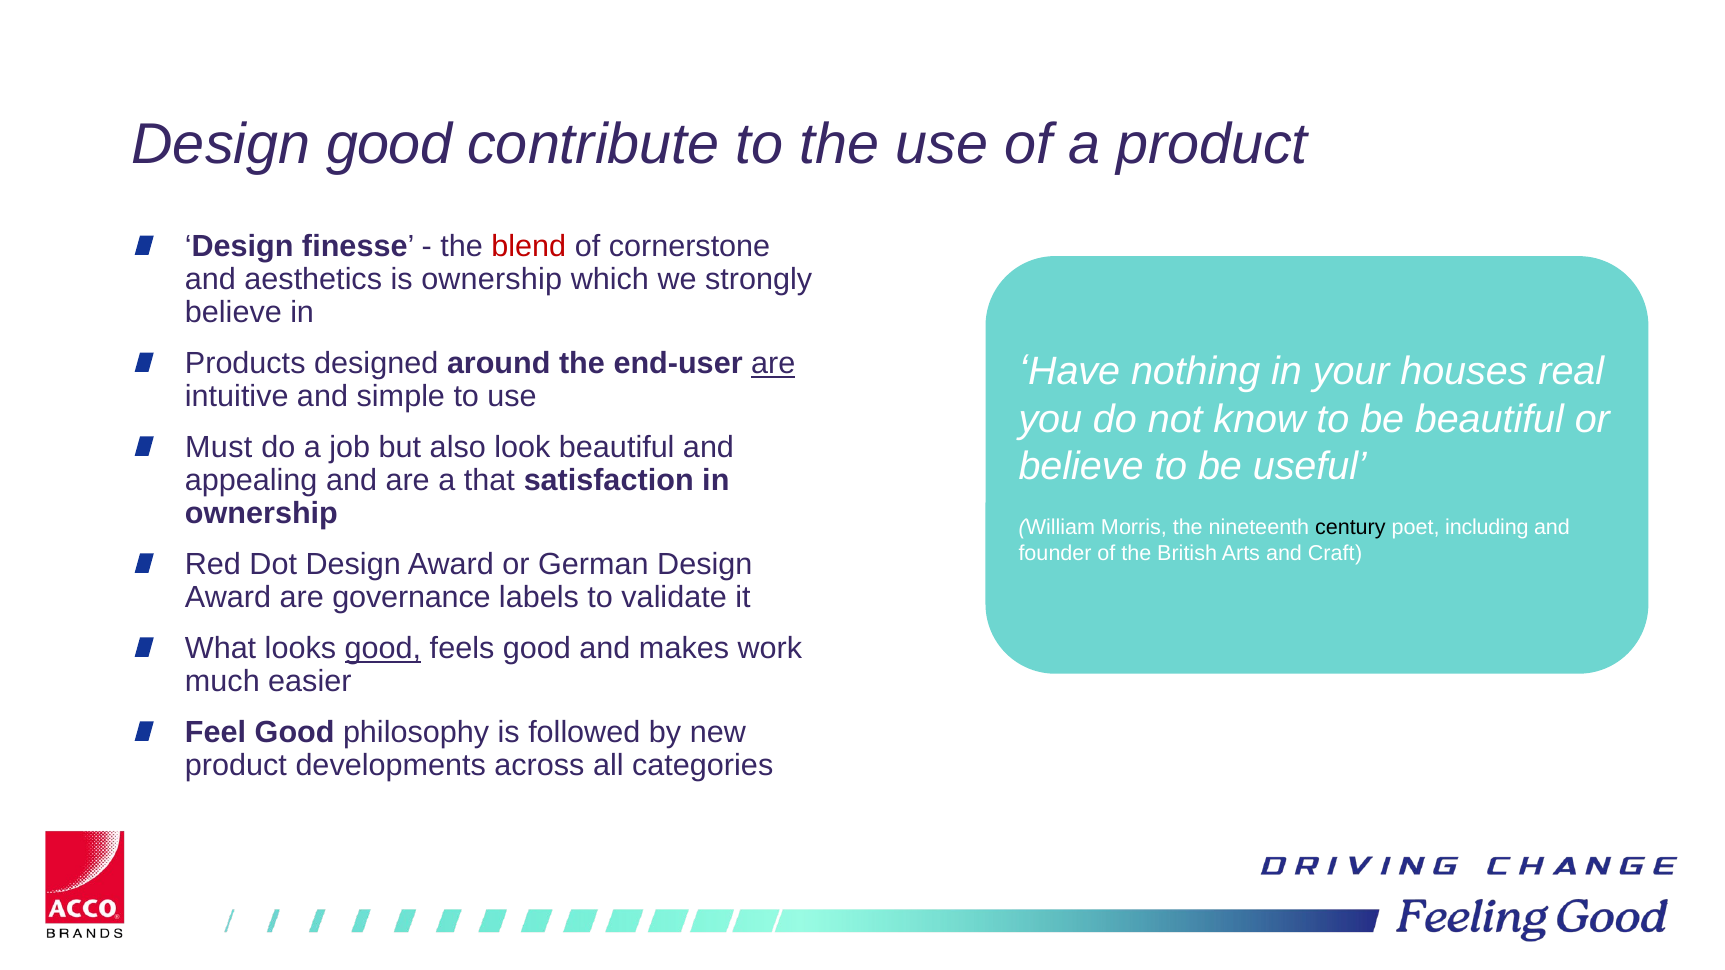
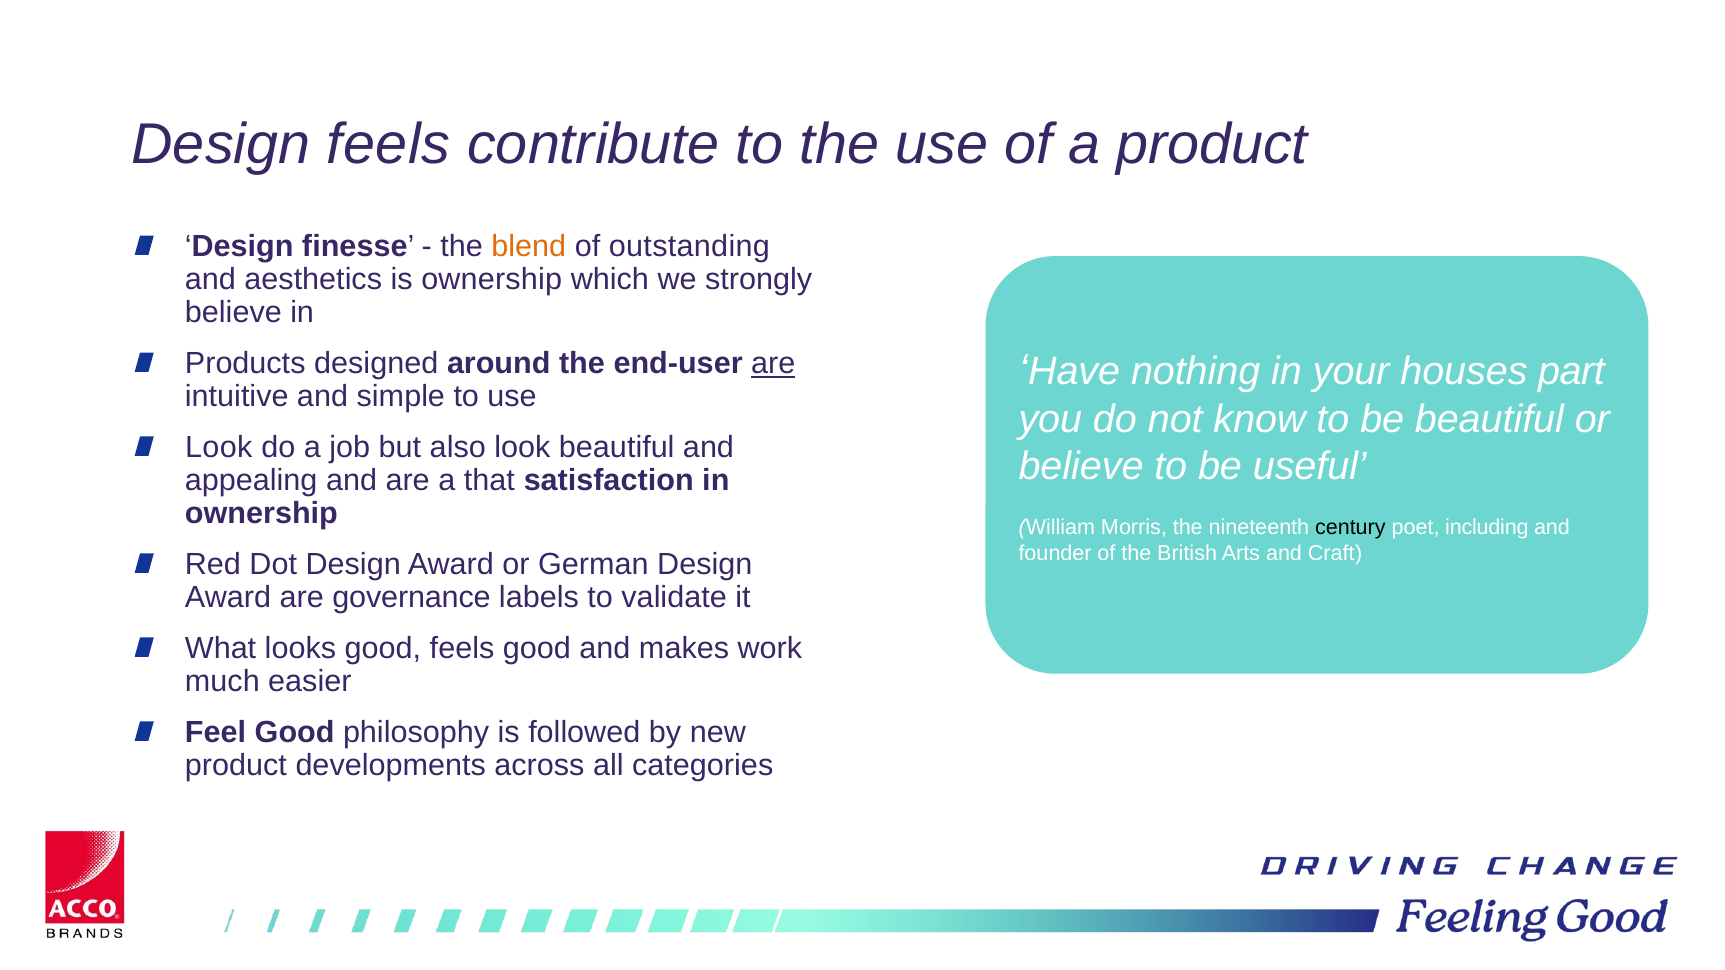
Design good: good -> feels
blend colour: red -> orange
cornerstone: cornerstone -> outstanding
real: real -> part
Must at (219, 448): Must -> Look
good at (383, 649) underline: present -> none
